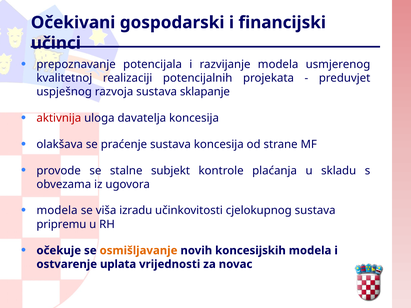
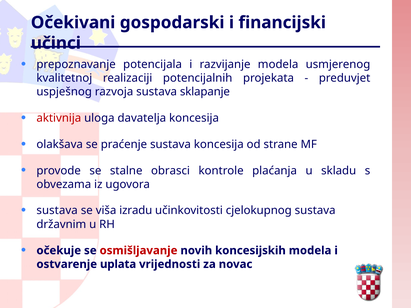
subjekt: subjekt -> obrasci
modela at (57, 211): modela -> sustava
pripremu: pripremu -> državnim
osmišljavanje colour: orange -> red
